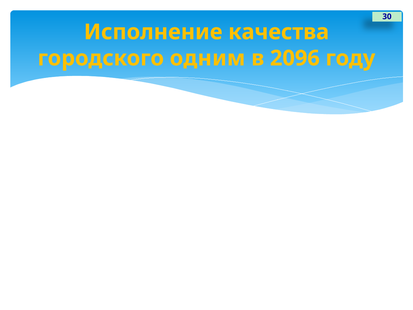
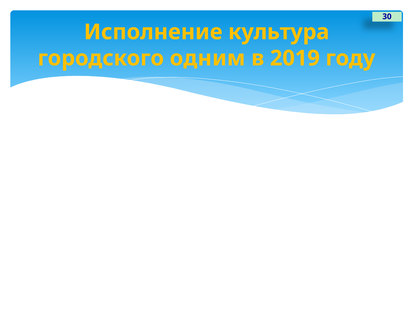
качества: качества -> культура
2096: 2096 -> 2019
